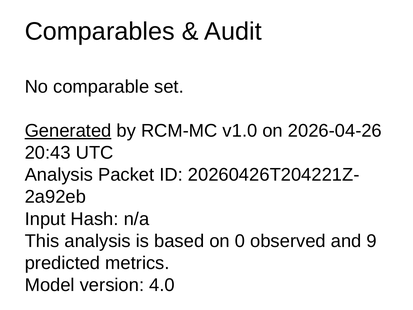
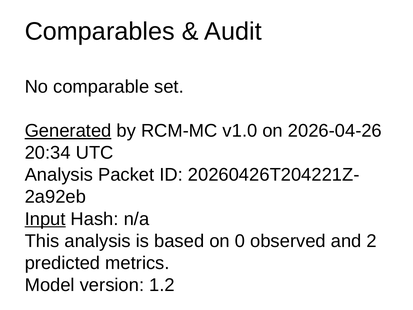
20:43: 20:43 -> 20:34
Input underline: none -> present
9: 9 -> 2
4.0: 4.0 -> 1.2
